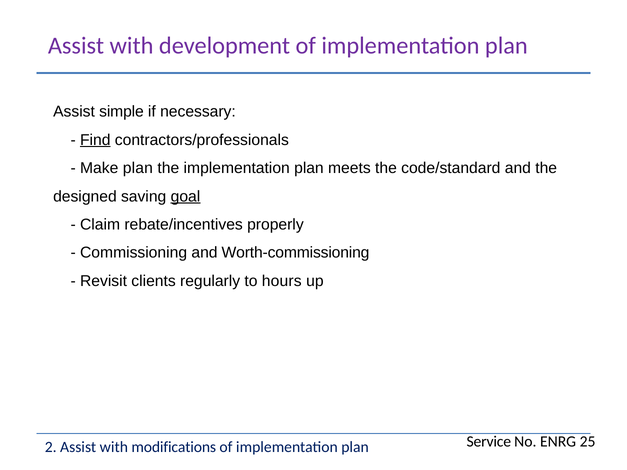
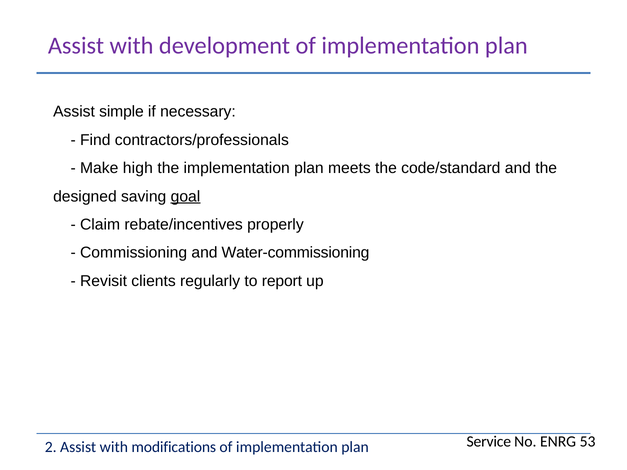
Find underline: present -> none
Make plan: plan -> high
Worth-commissioning: Worth-commissioning -> Water-commissioning
hours: hours -> report
25: 25 -> 53
